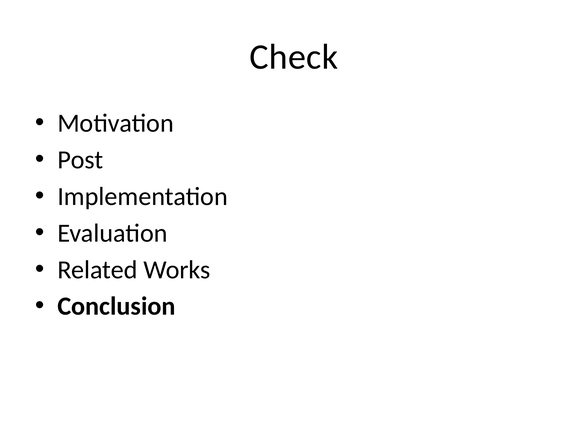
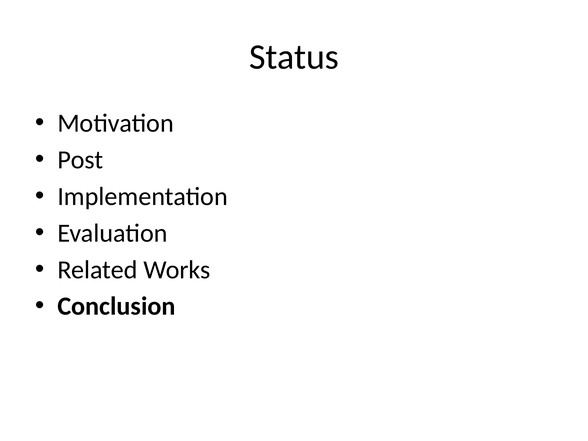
Check: Check -> Status
